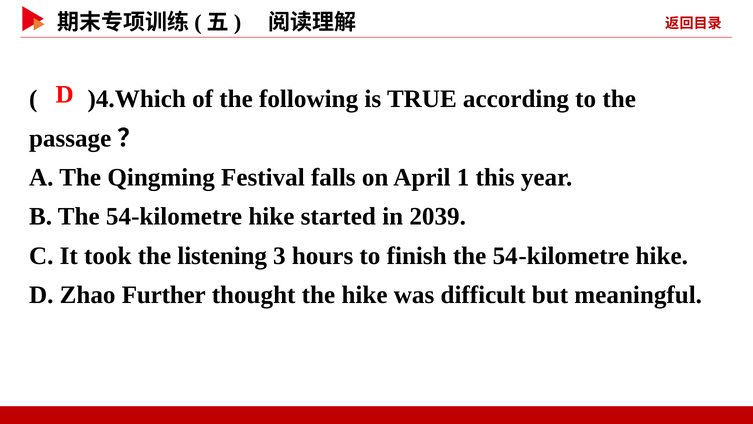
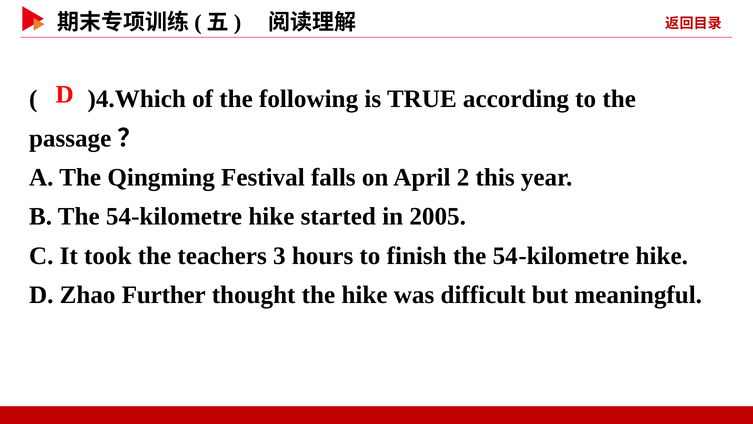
1: 1 -> 2
2039: 2039 -> 2005
listening: listening -> teachers
